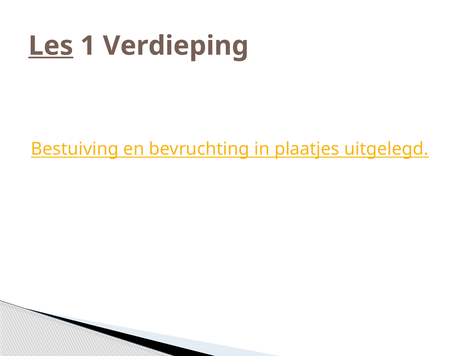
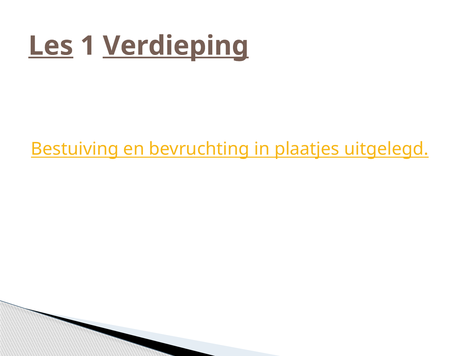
Verdieping underline: none -> present
